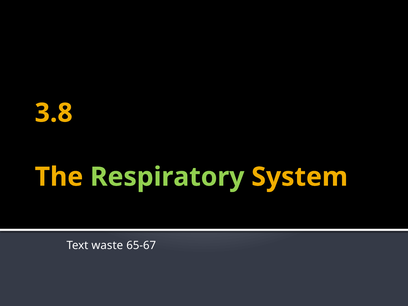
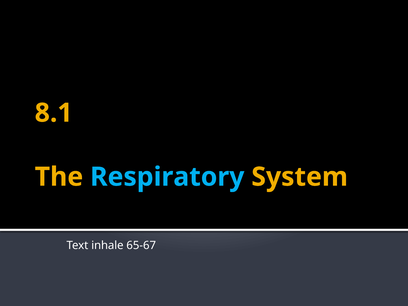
3.8: 3.8 -> 8.1
Respiratory colour: light green -> light blue
waste: waste -> inhale
